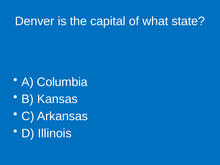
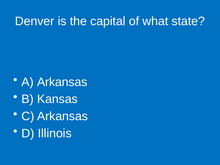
A Columbia: Columbia -> Arkansas
